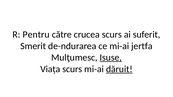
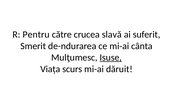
crucea scurs: scurs -> slavă
jertfa: jertfa -> cânta
dăruit underline: present -> none
